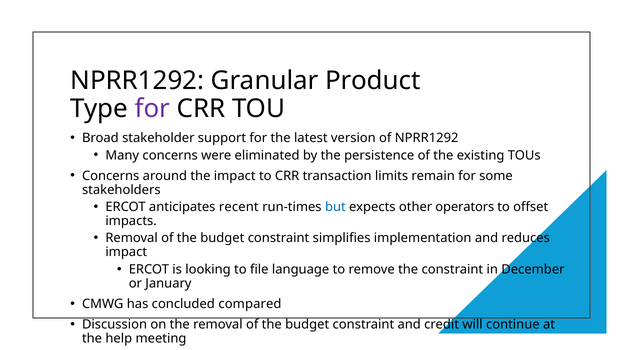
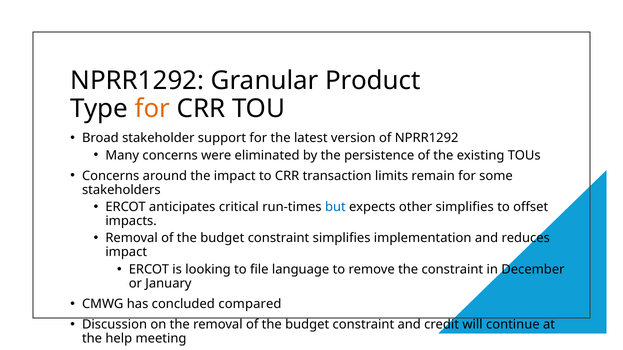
for at (152, 109) colour: purple -> orange
recent: recent -> critical
other operators: operators -> simplifies
